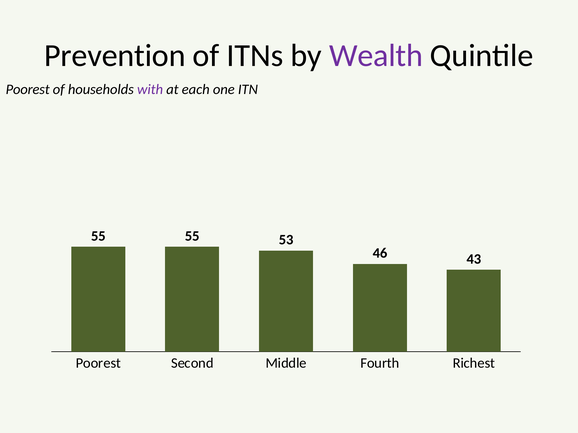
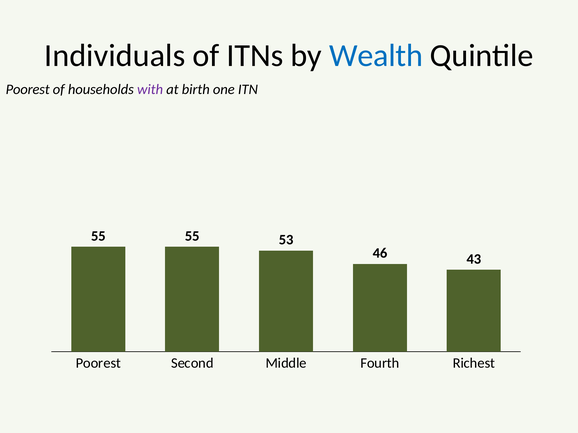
Prevention: Prevention -> Individuals
Wealth colour: purple -> blue
each: each -> birth
